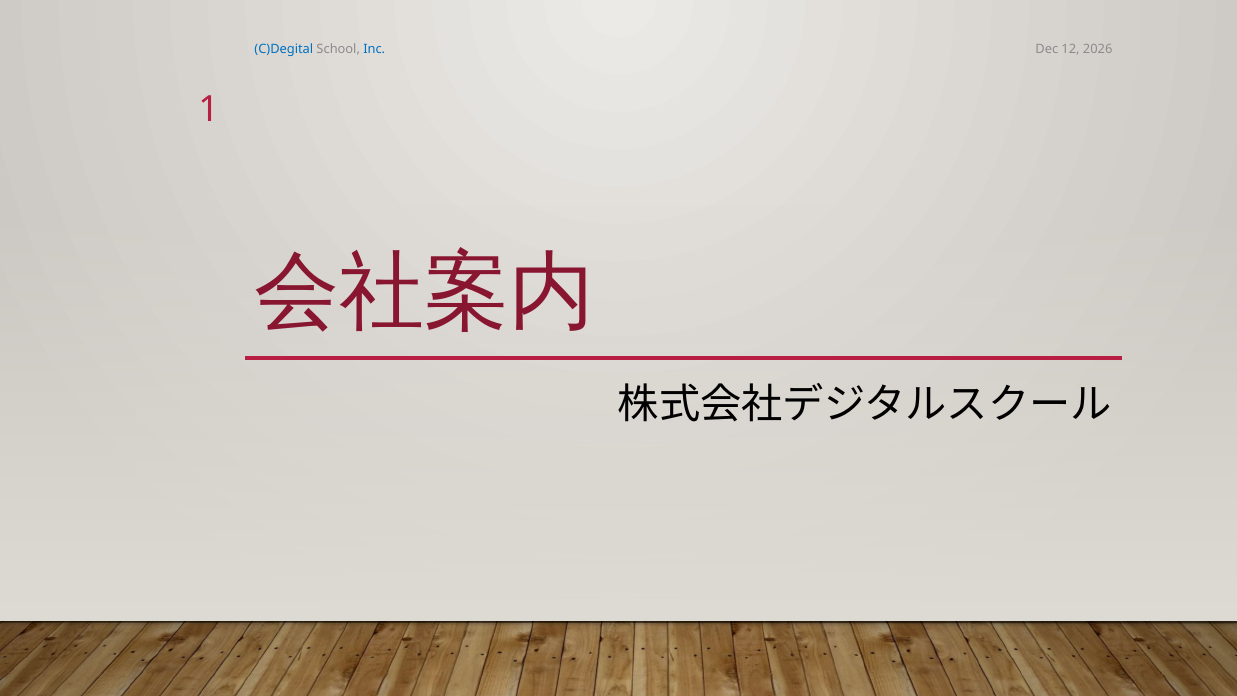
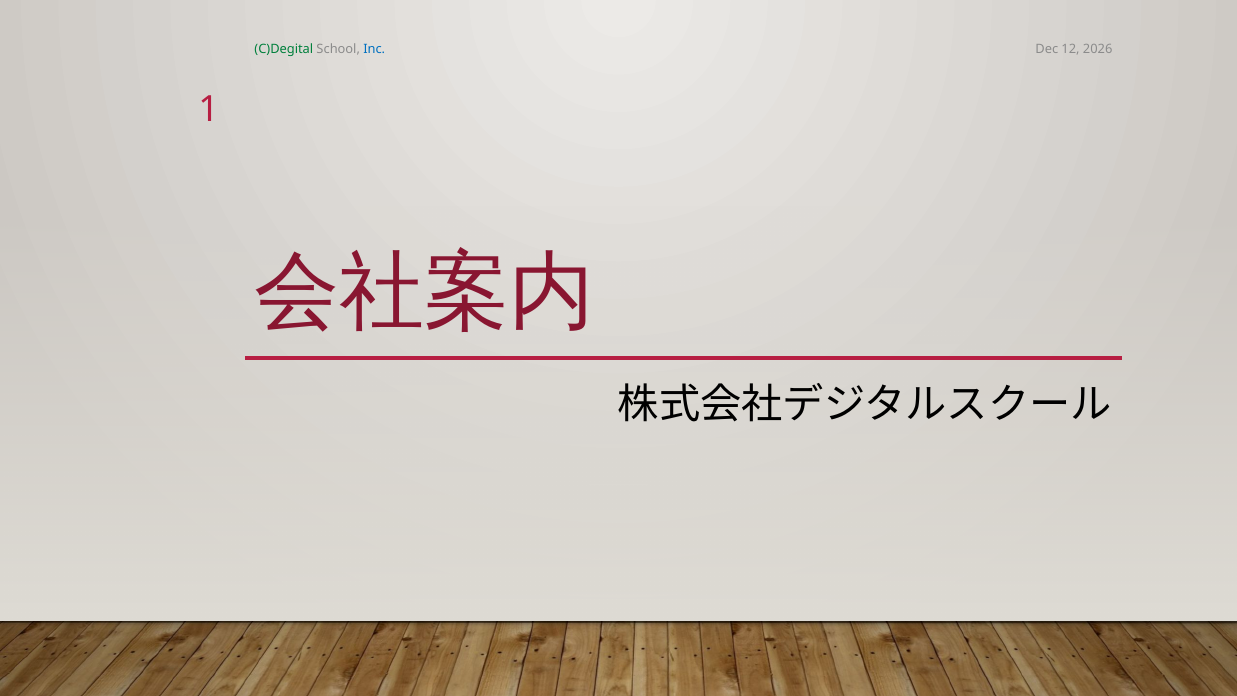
C)Degital colour: blue -> green
